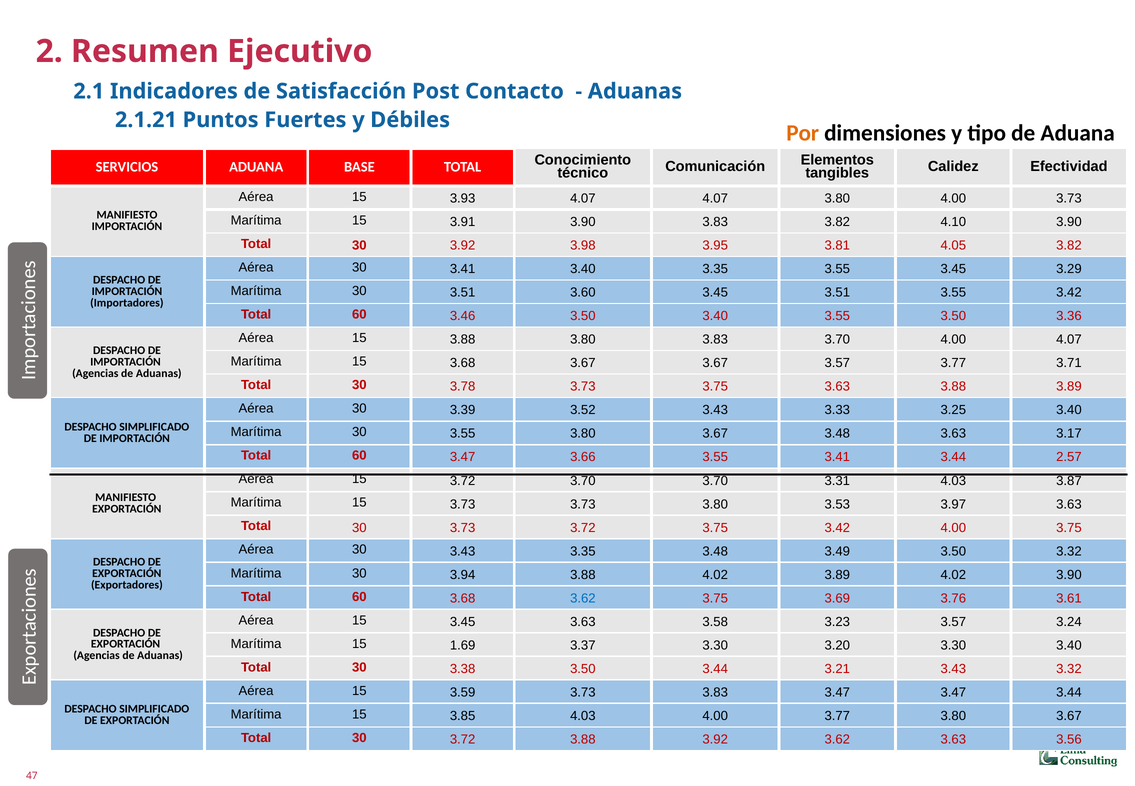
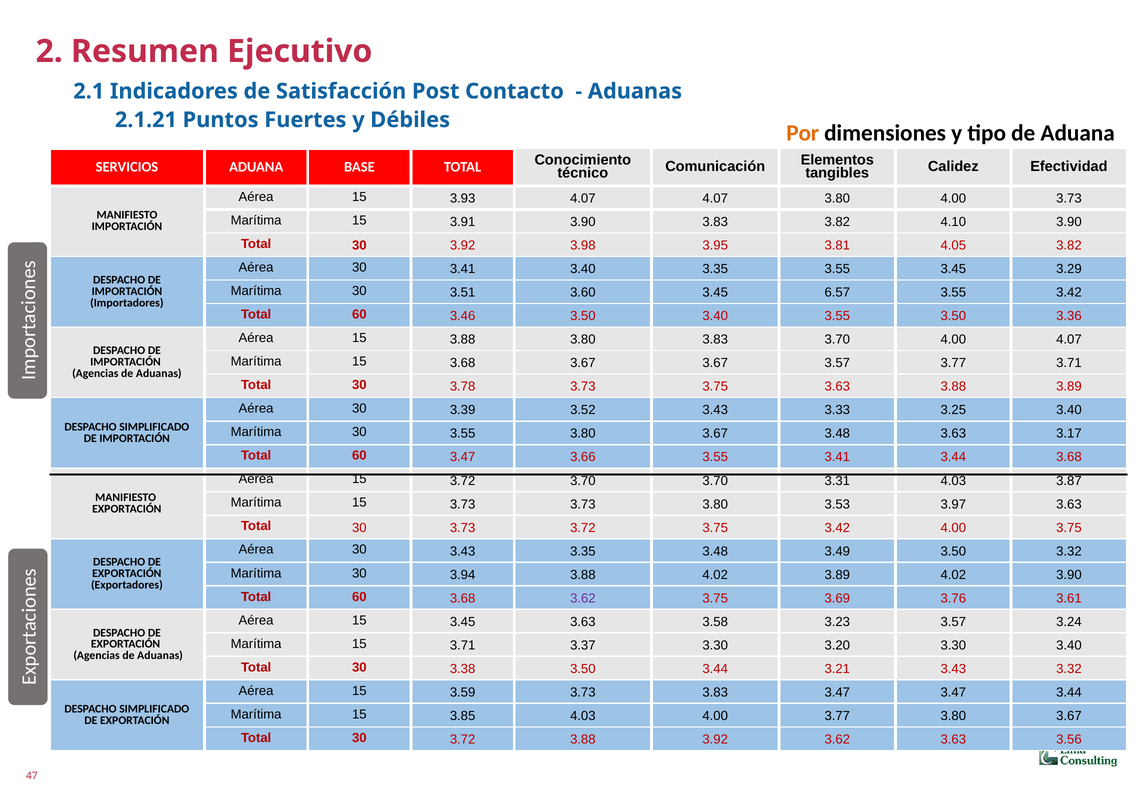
3.45 3.51: 3.51 -> 6.57
3.44 2.57: 2.57 -> 3.68
3.62 at (583, 598) colour: blue -> purple
15 1.69: 1.69 -> 3.71
